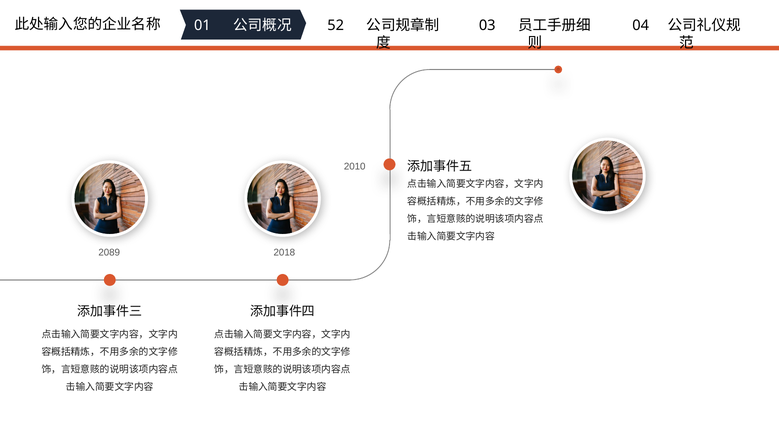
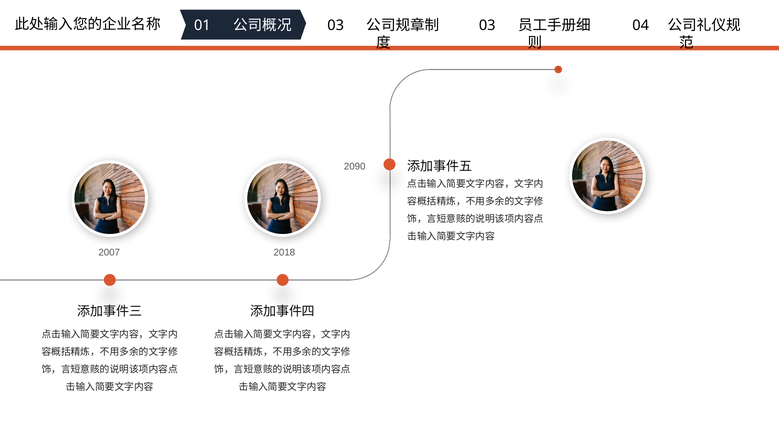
52 at (336, 25): 52 -> 03
2010: 2010 -> 2090
2089: 2089 -> 2007
